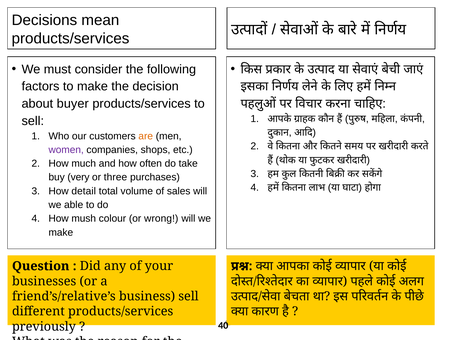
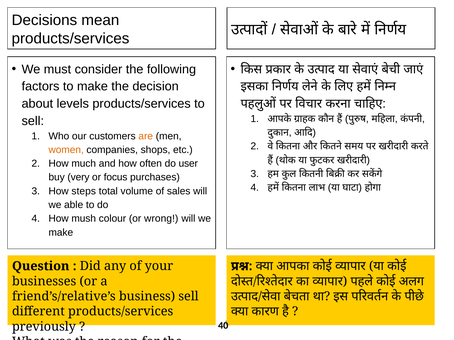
buyer: buyer -> levels
women colour: purple -> orange
take: take -> user
three: three -> focus
detail: detail -> steps
